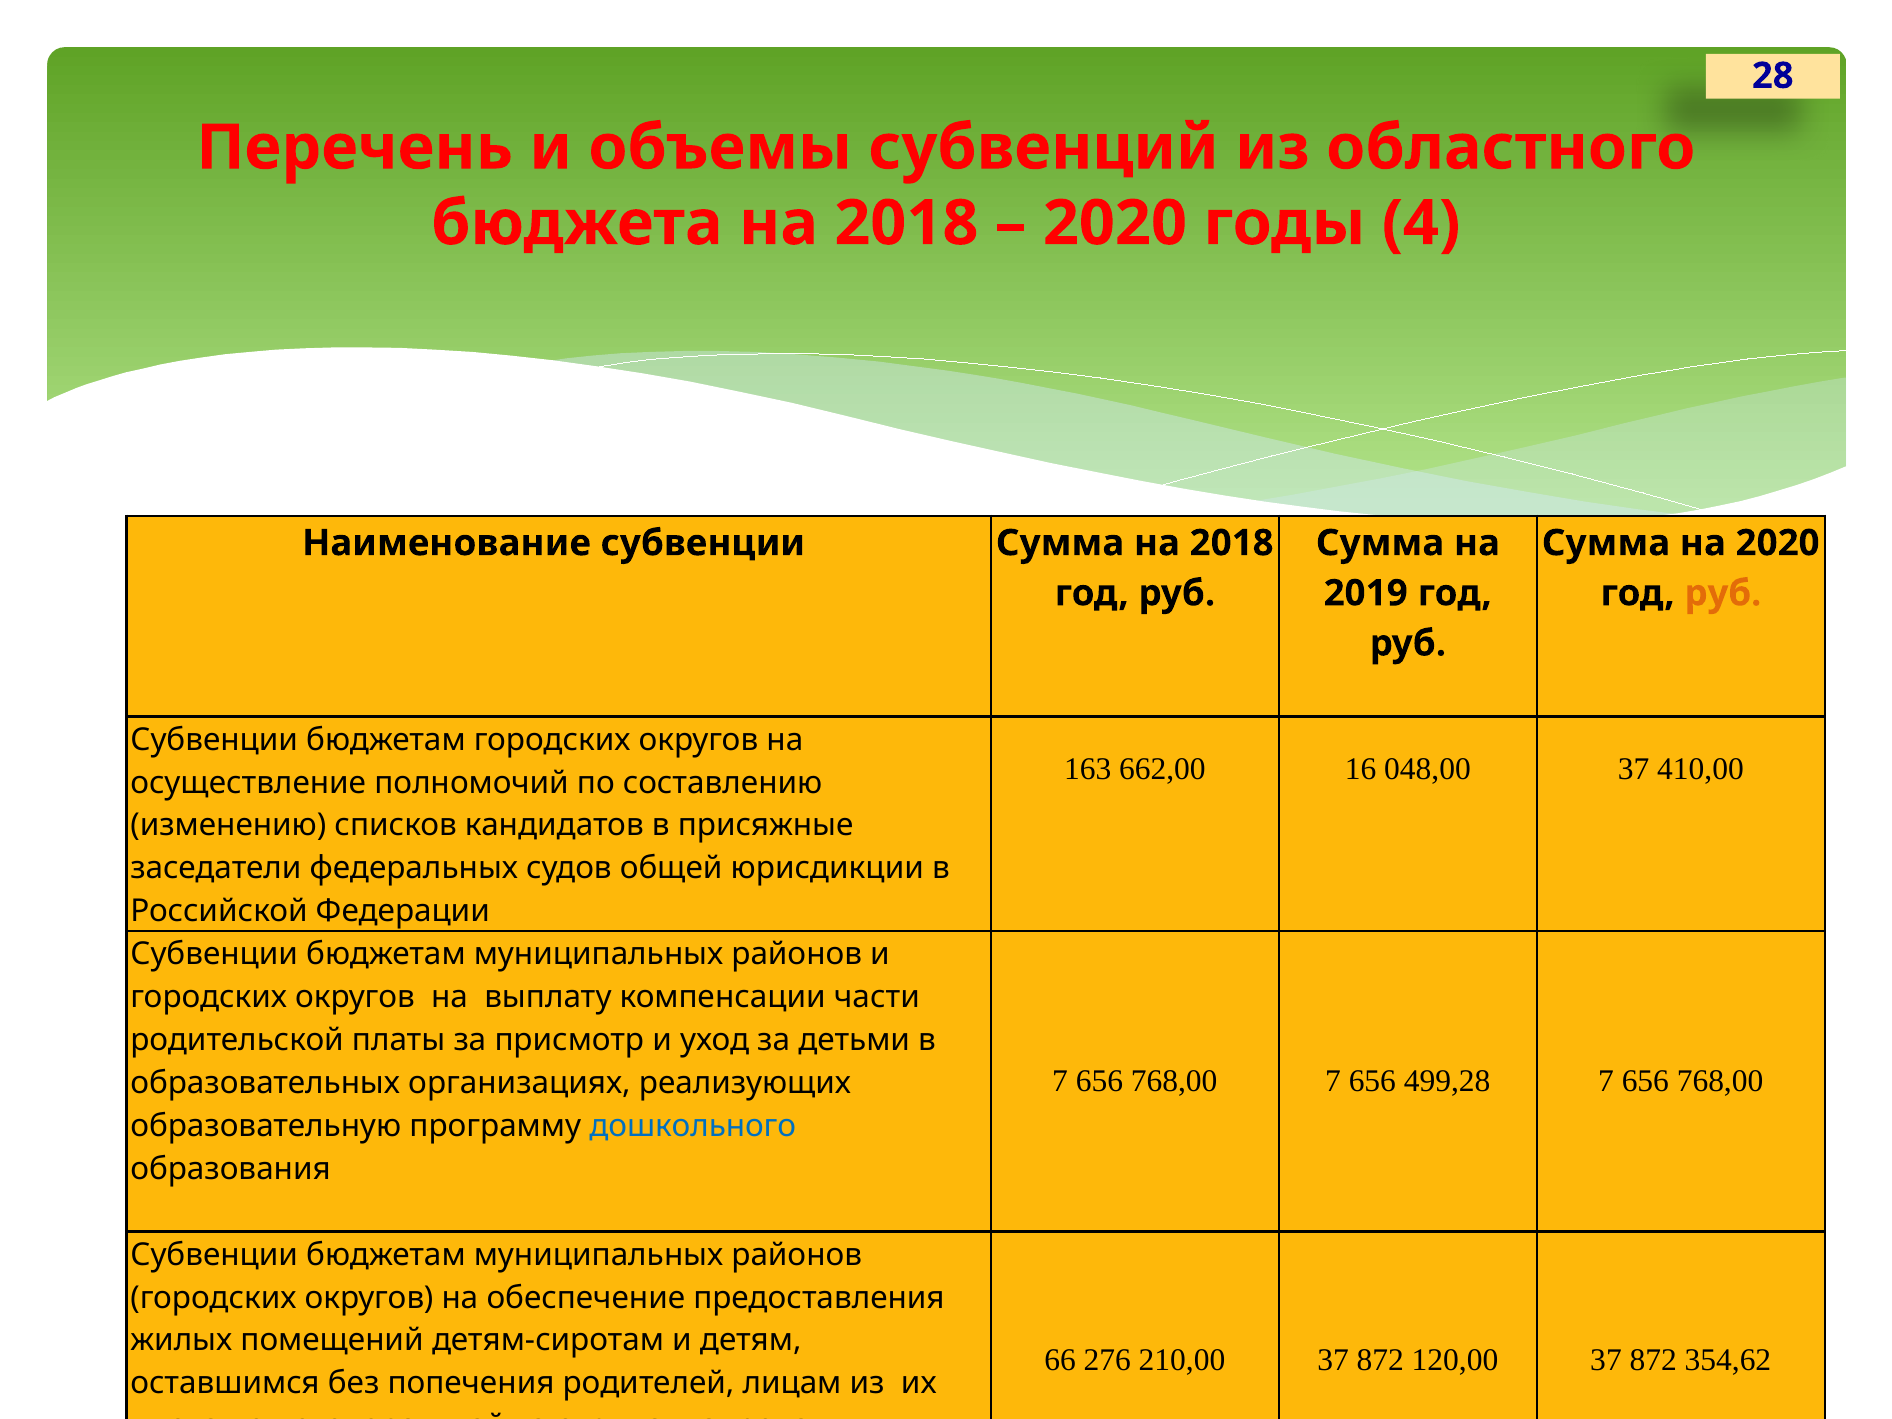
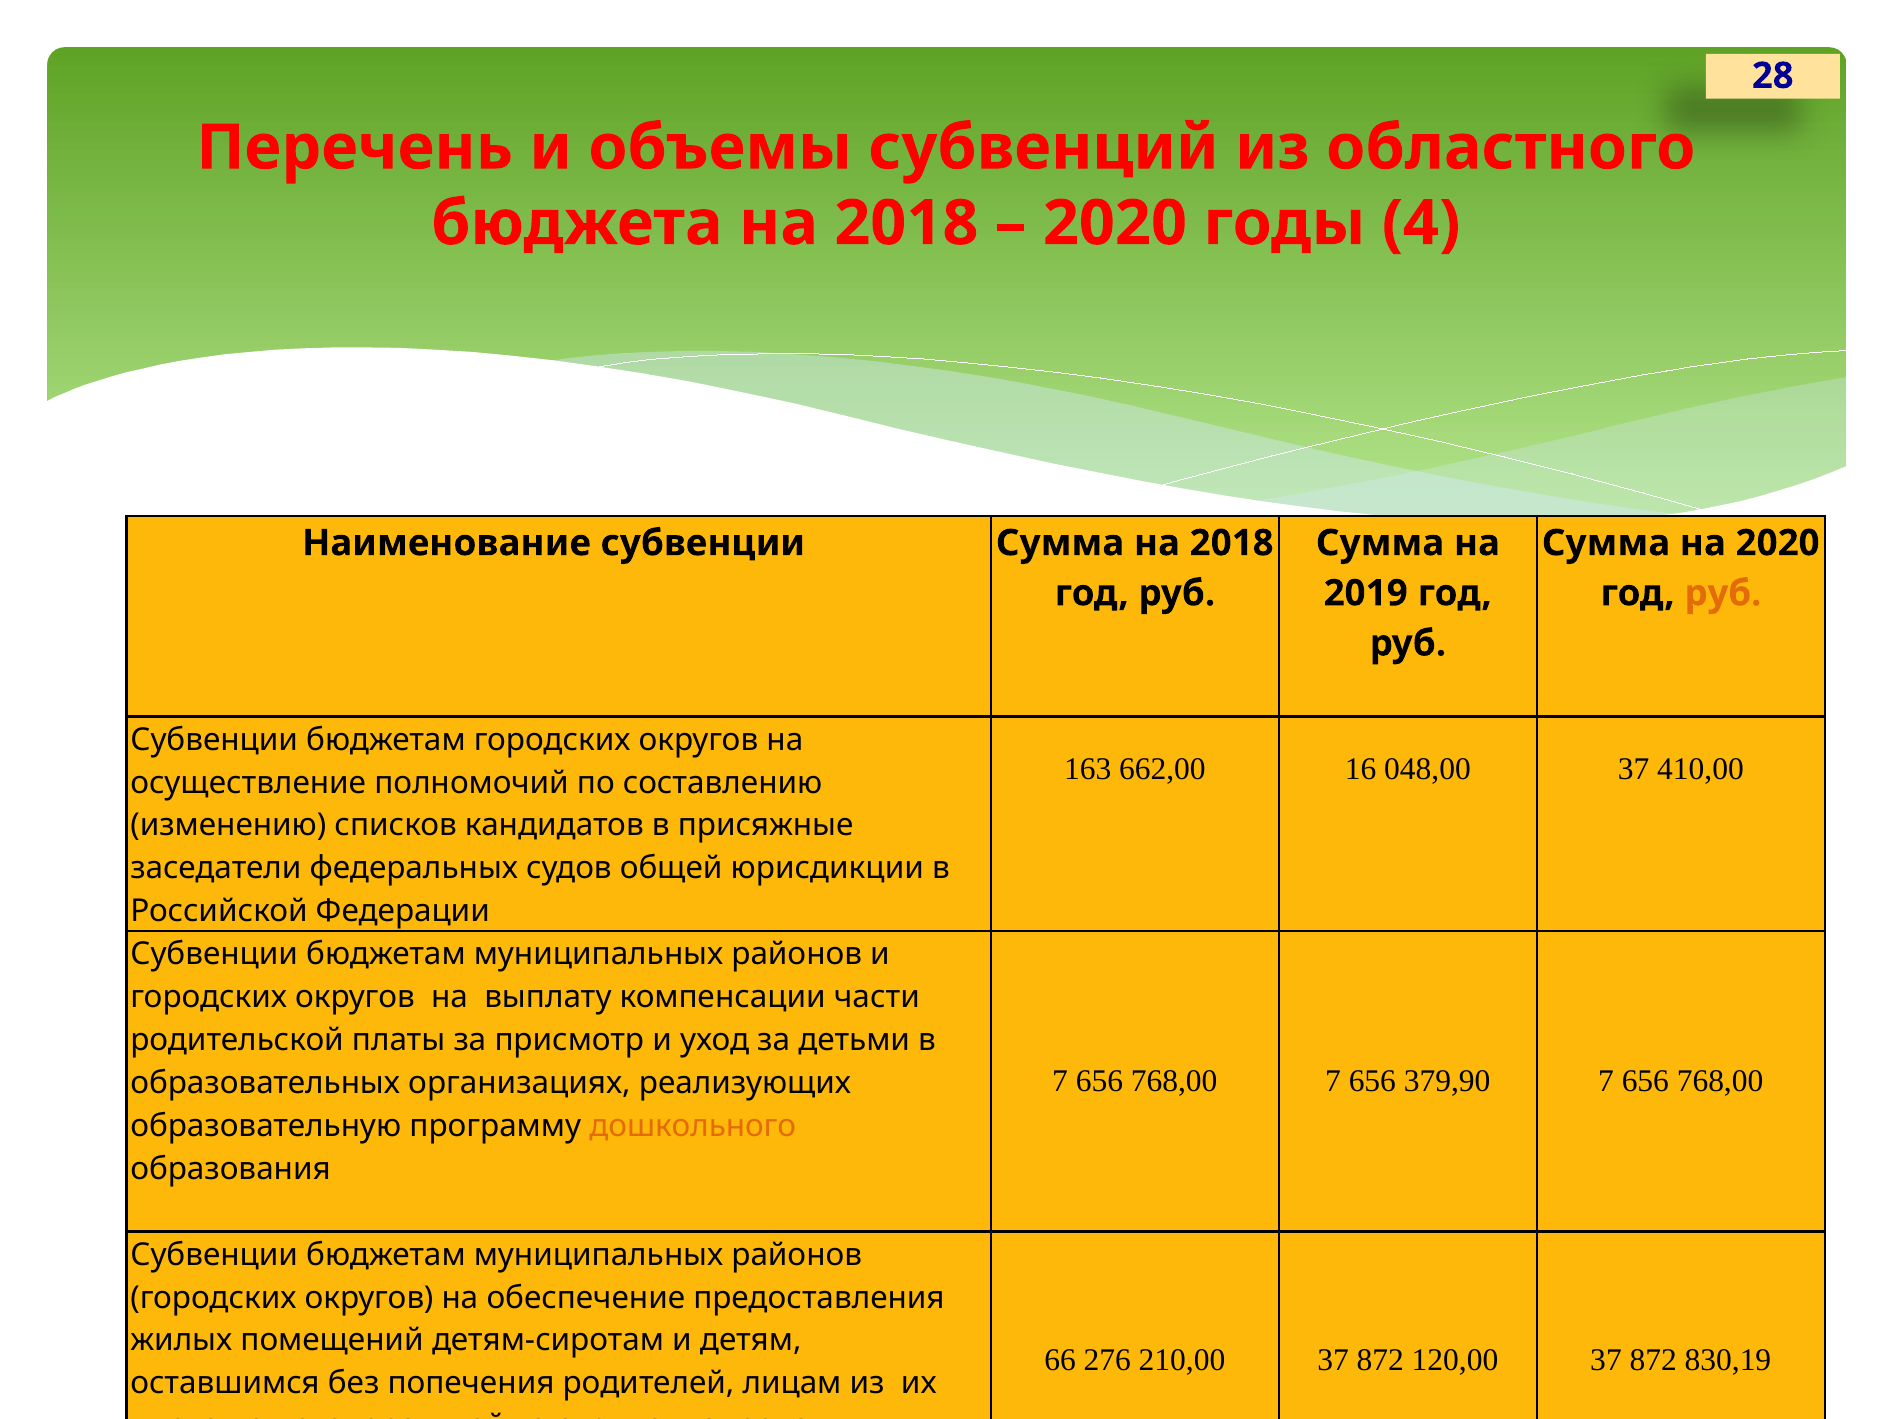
499,28: 499,28 -> 379,90
дошкольного colour: blue -> orange
354,62: 354,62 -> 830,19
